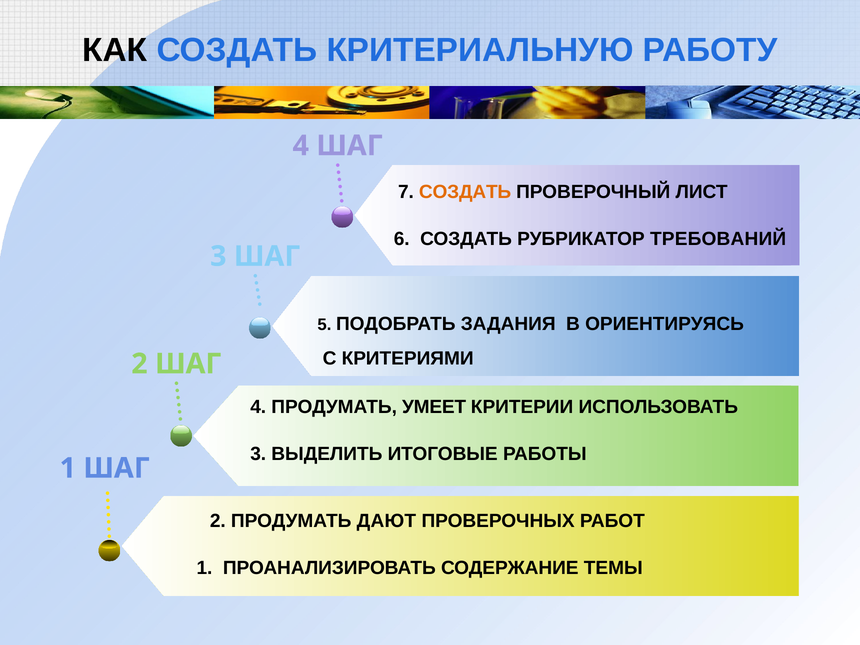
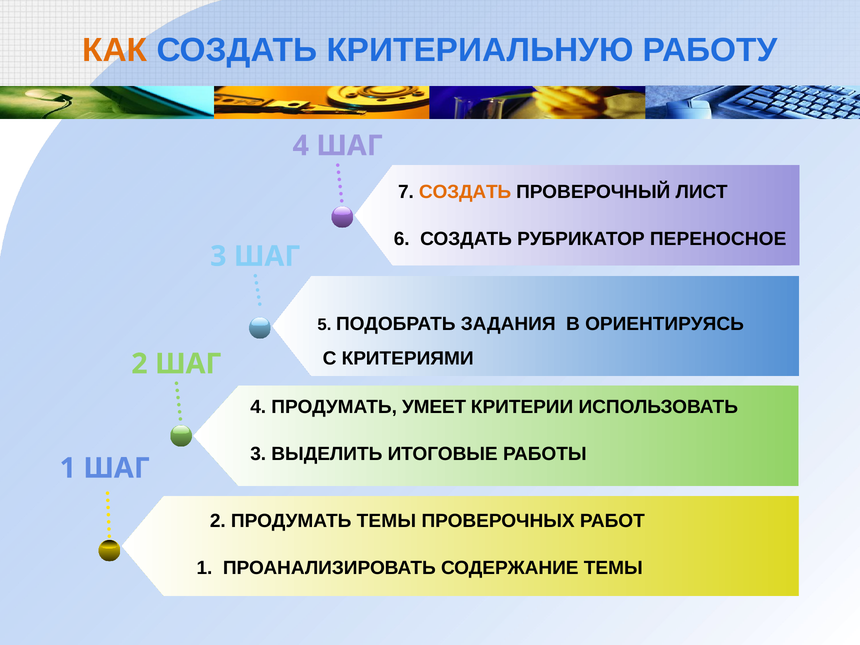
КАК colour: black -> orange
ТРЕБОВАНИЙ: ТРЕБОВАНИЙ -> ПЕРЕНОСНОЕ
ПРОДУМАТЬ ДАЮТ: ДАЮТ -> ТЕМЫ
